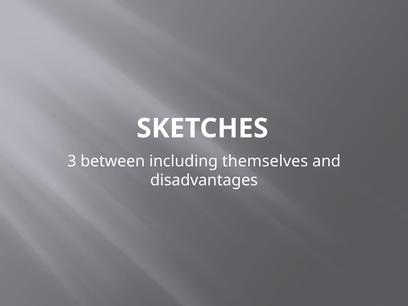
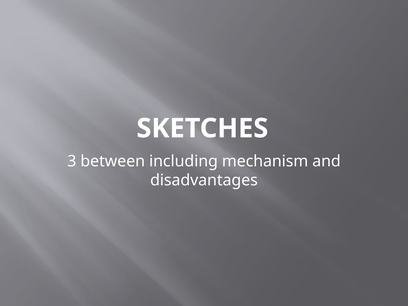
themselves: themselves -> mechanism
